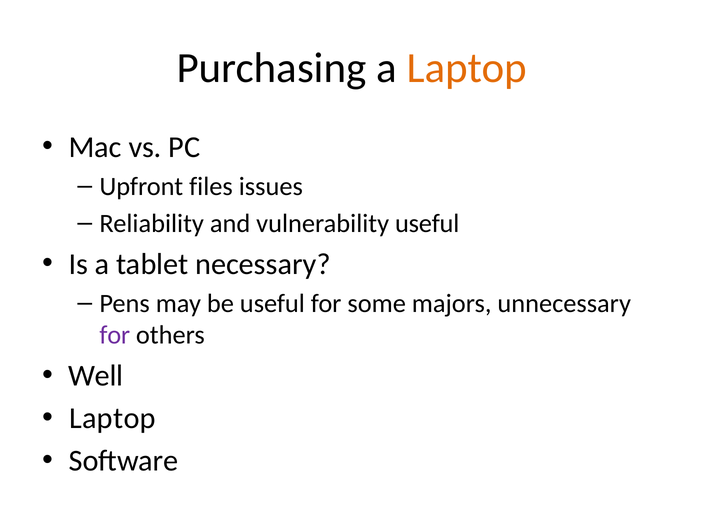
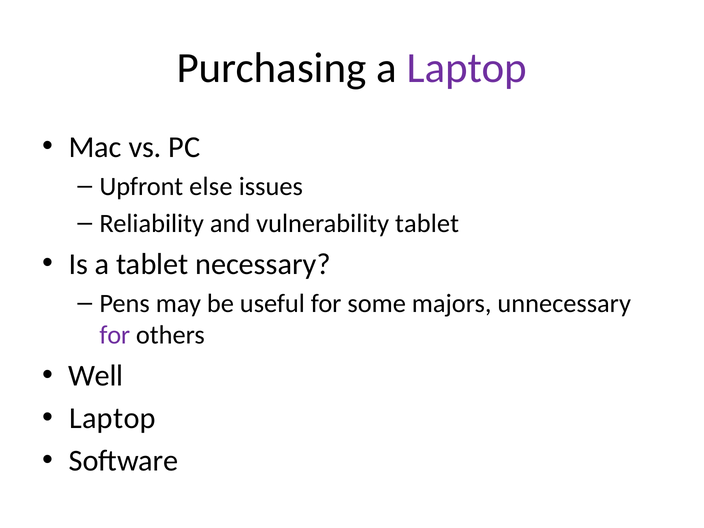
Laptop at (467, 68) colour: orange -> purple
files: files -> else
vulnerability useful: useful -> tablet
